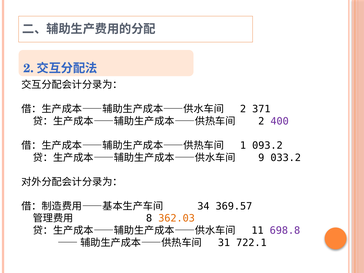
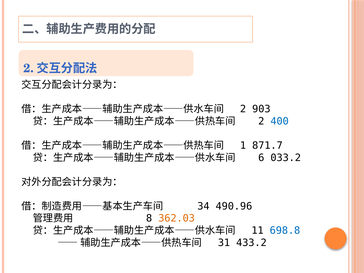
371: 371 -> 903
400 colour: purple -> blue
093.2: 093.2 -> 871.7
9: 9 -> 6
369.57: 369.57 -> 490.96
698.8 colour: purple -> blue
722.1: 722.1 -> 433.2
